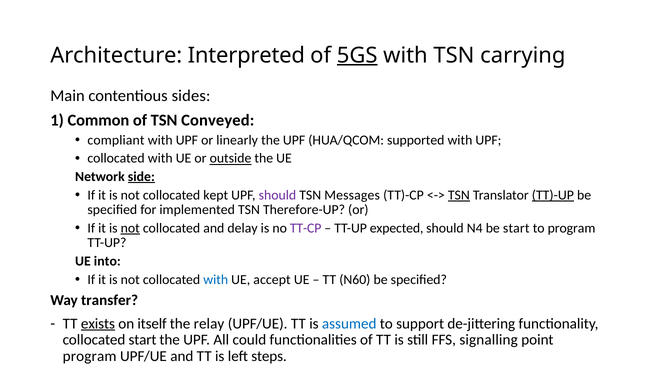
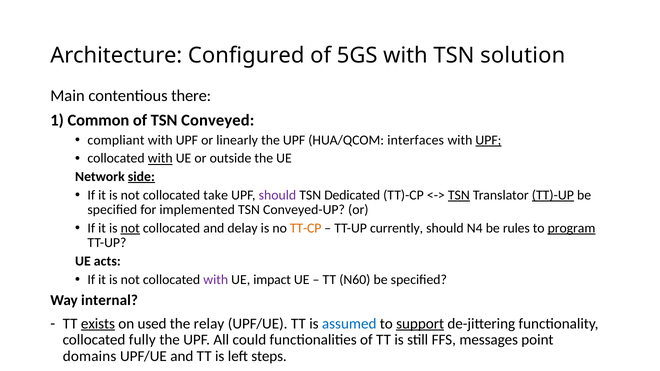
Interpreted: Interpreted -> Configured
5GS underline: present -> none
carrying: carrying -> solution
sides: sides -> there
supported: supported -> interfaces
UPF at (488, 140) underline: none -> present
with at (160, 159) underline: none -> present
outside underline: present -> none
kept: kept -> take
Messages: Messages -> Dedicated
Therefore-UP: Therefore-UP -> Conveyed-UP
TT-CP colour: purple -> orange
expected: expected -> currently
be start: start -> rules
program at (572, 228) underline: none -> present
into: into -> acts
with at (216, 280) colour: blue -> purple
accept: accept -> impact
transfer: transfer -> internal
itself: itself -> used
support underline: none -> present
collocated start: start -> fully
signalling: signalling -> messages
program at (90, 357): program -> domains
